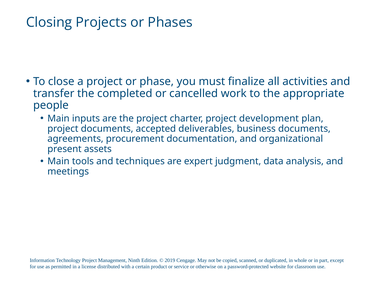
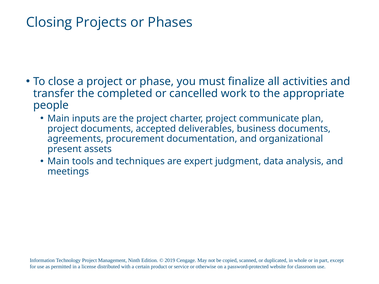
development: development -> communicate
